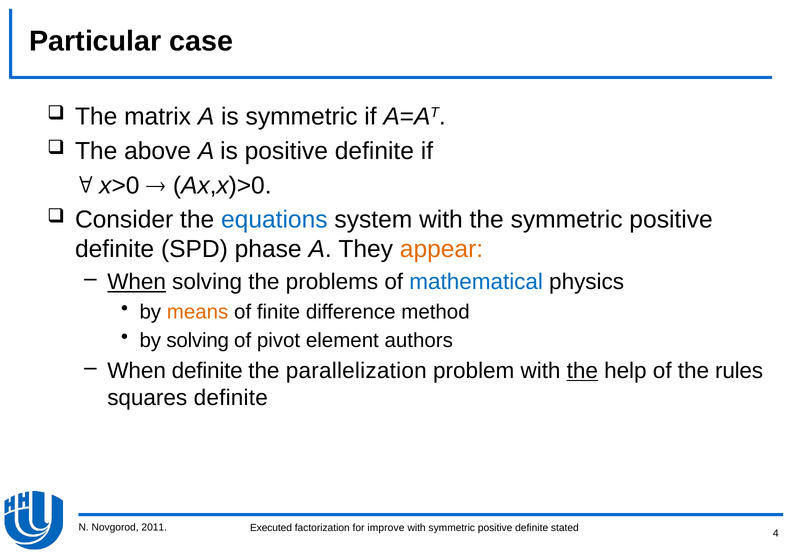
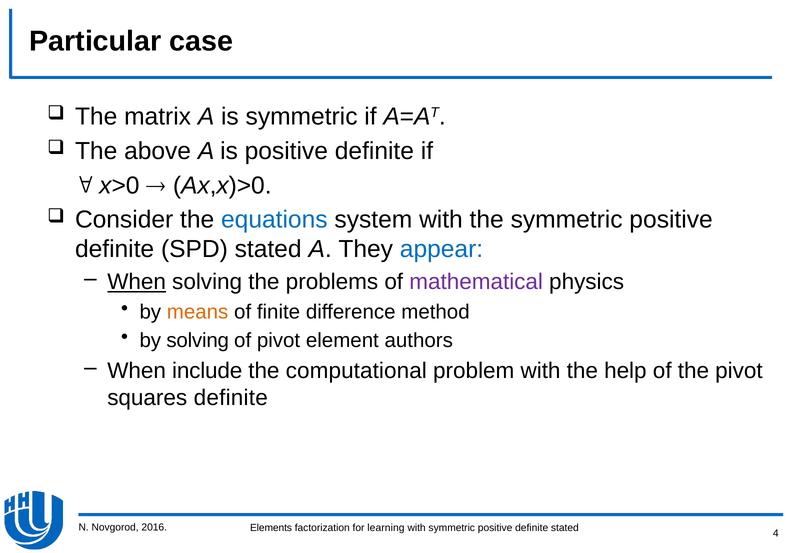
SPD phase: phase -> stated
appear colour: orange -> blue
mathematical colour: blue -> purple
When definite: definite -> include
parallelization: parallelization -> computational
the at (582, 371) underline: present -> none
the rules: rules -> pivot
2011: 2011 -> 2016
Executed: Executed -> Elements
improve: improve -> learning
